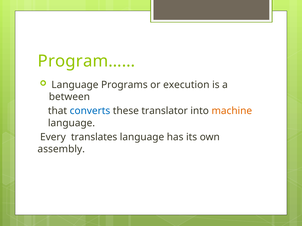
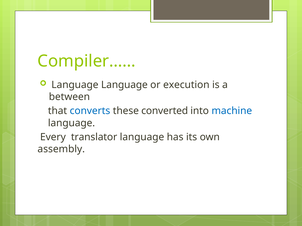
Program……: Program…… -> Compiler……
Language Programs: Programs -> Language
translator: translator -> converted
machine colour: orange -> blue
translates: translates -> translator
